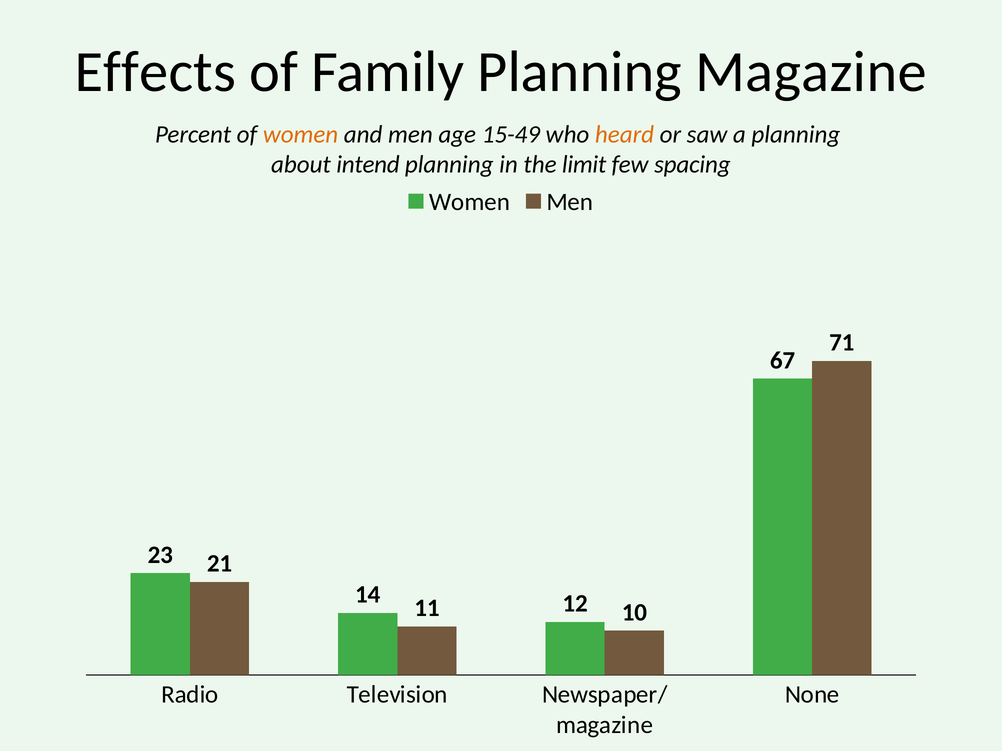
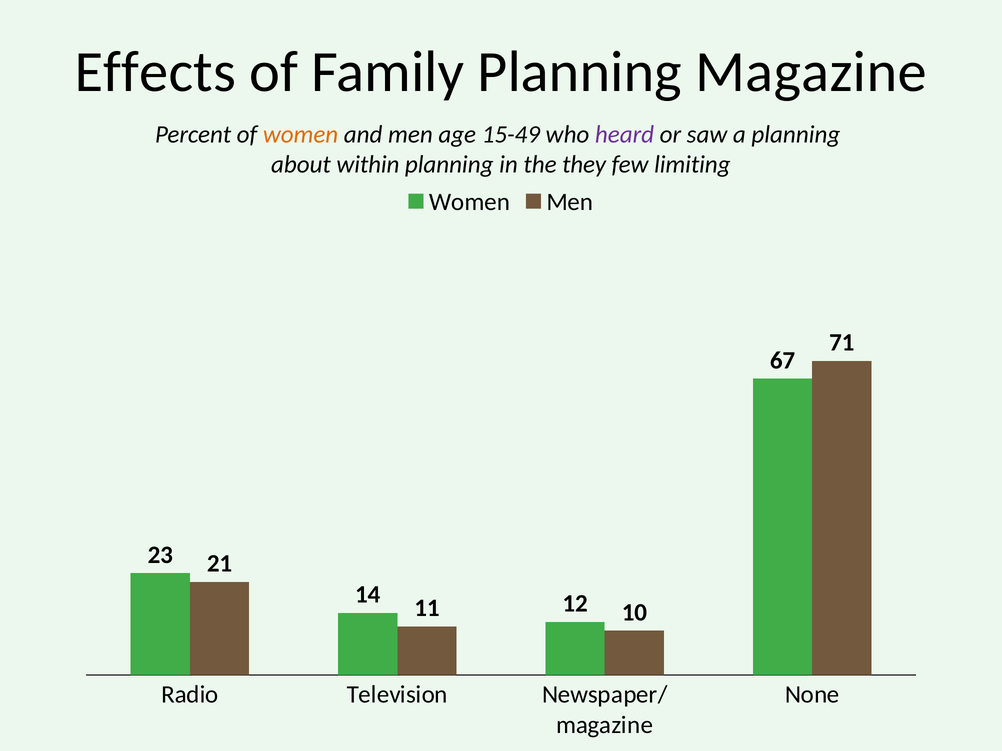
heard colour: orange -> purple
intend: intend -> within
limit: limit -> they
spacing: spacing -> limiting
